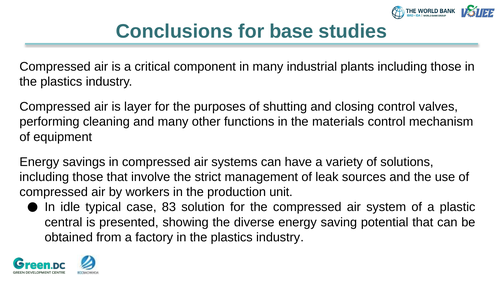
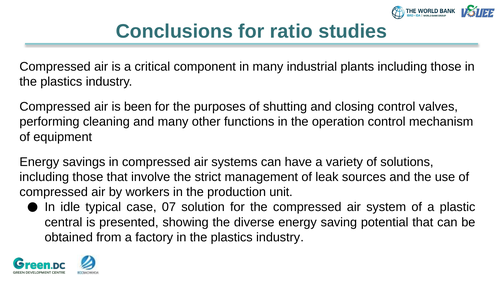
base: base -> ratio
layer: layer -> been
materials: materials -> operation
83: 83 -> 07
